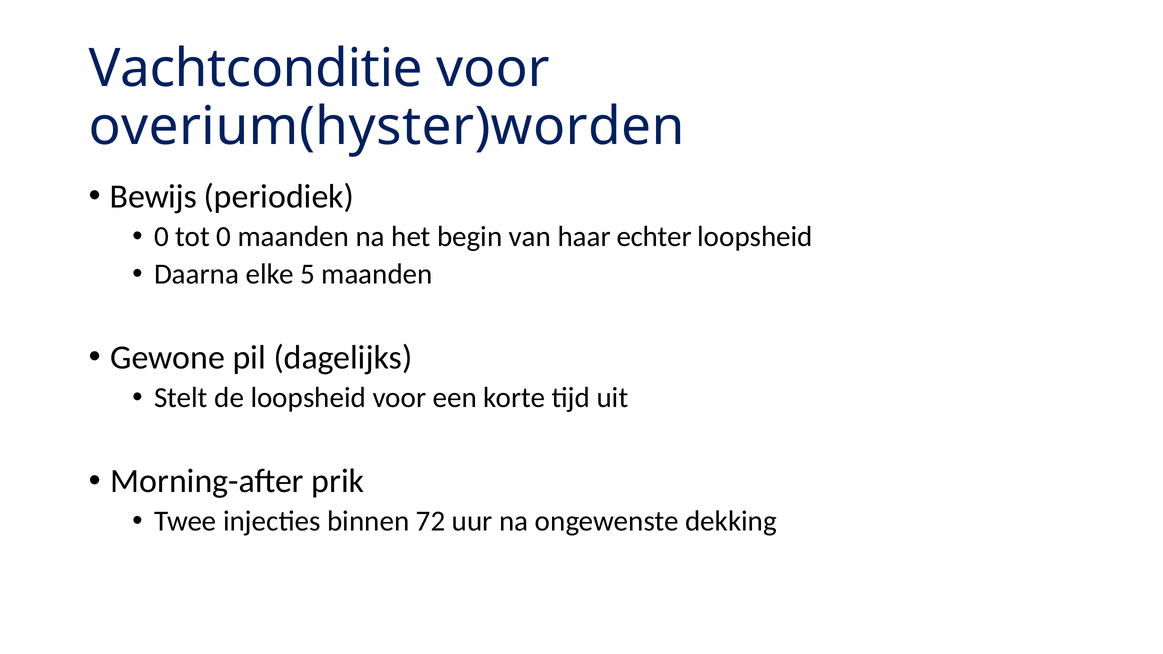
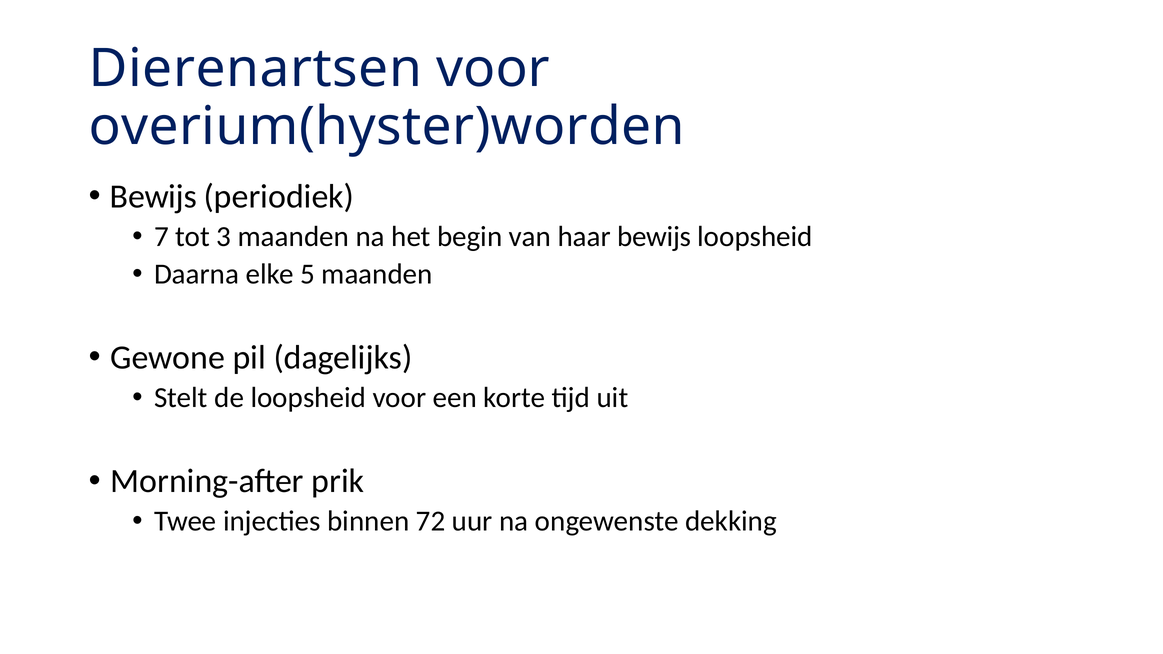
Vachtconditie: Vachtconditie -> Dierenartsen
0 at (161, 237): 0 -> 7
tot 0: 0 -> 3
haar echter: echter -> bewijs
